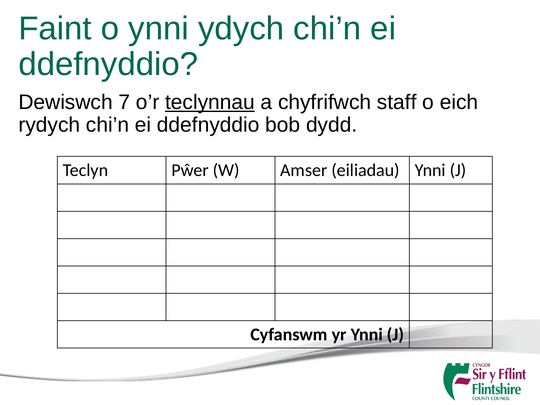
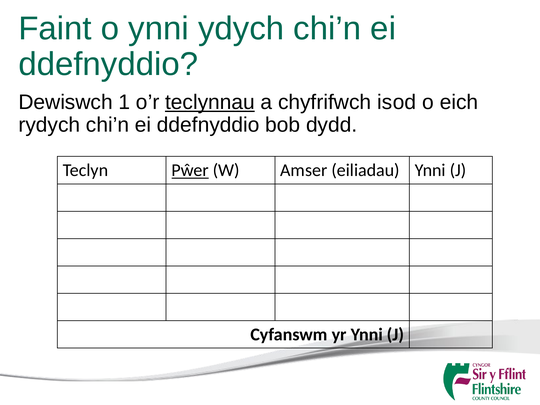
7: 7 -> 1
staff: staff -> isod
Pŵer underline: none -> present
